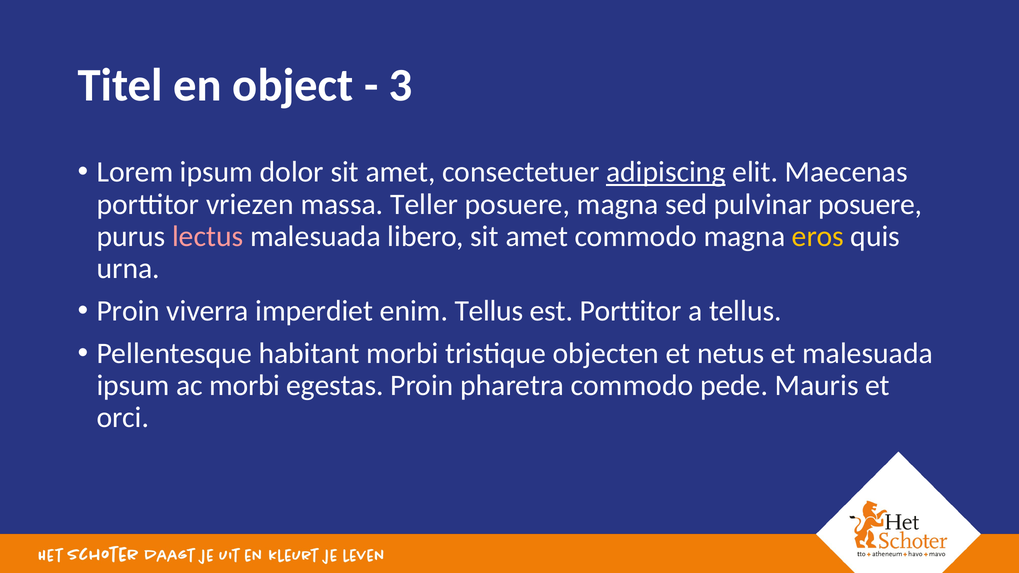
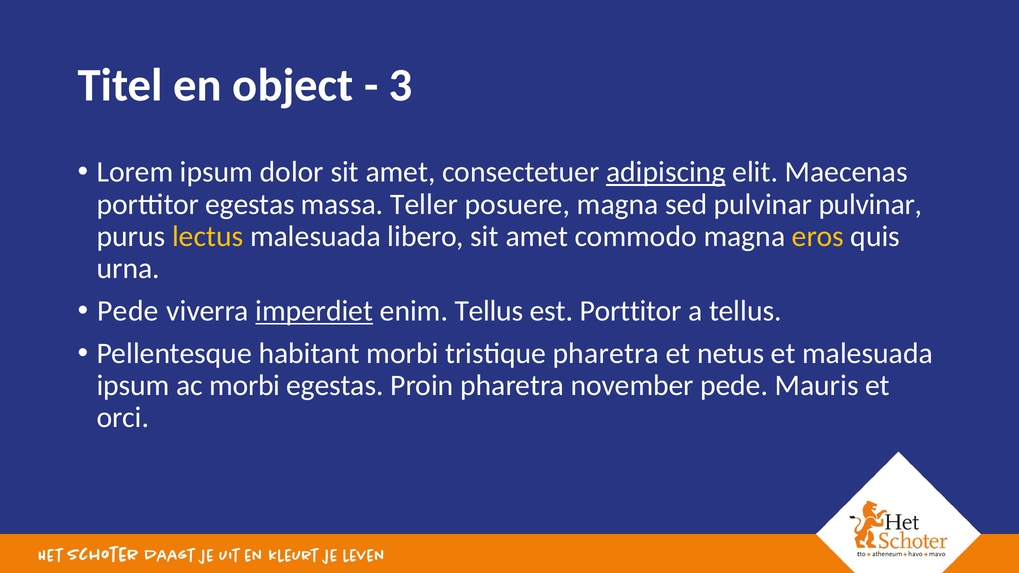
porttitor vriezen: vriezen -> egestas
pulvinar posuere: posuere -> pulvinar
lectus colour: pink -> yellow
Proin at (128, 311): Proin -> Pede
imperdiet underline: none -> present
tristique objecten: objecten -> pharetra
pharetra commodo: commodo -> november
